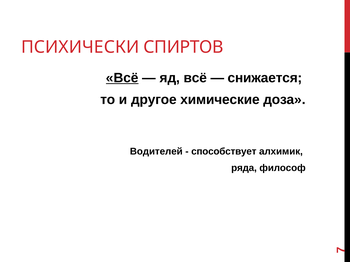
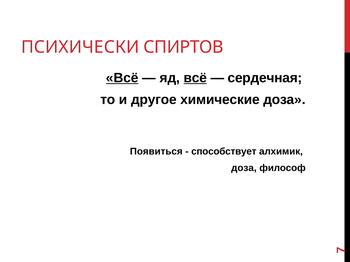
всё at (195, 78) underline: none -> present
снижается: снижается -> сердечная
Водителей: Водителей -> Появиться
ряда at (244, 168): ряда -> доза
